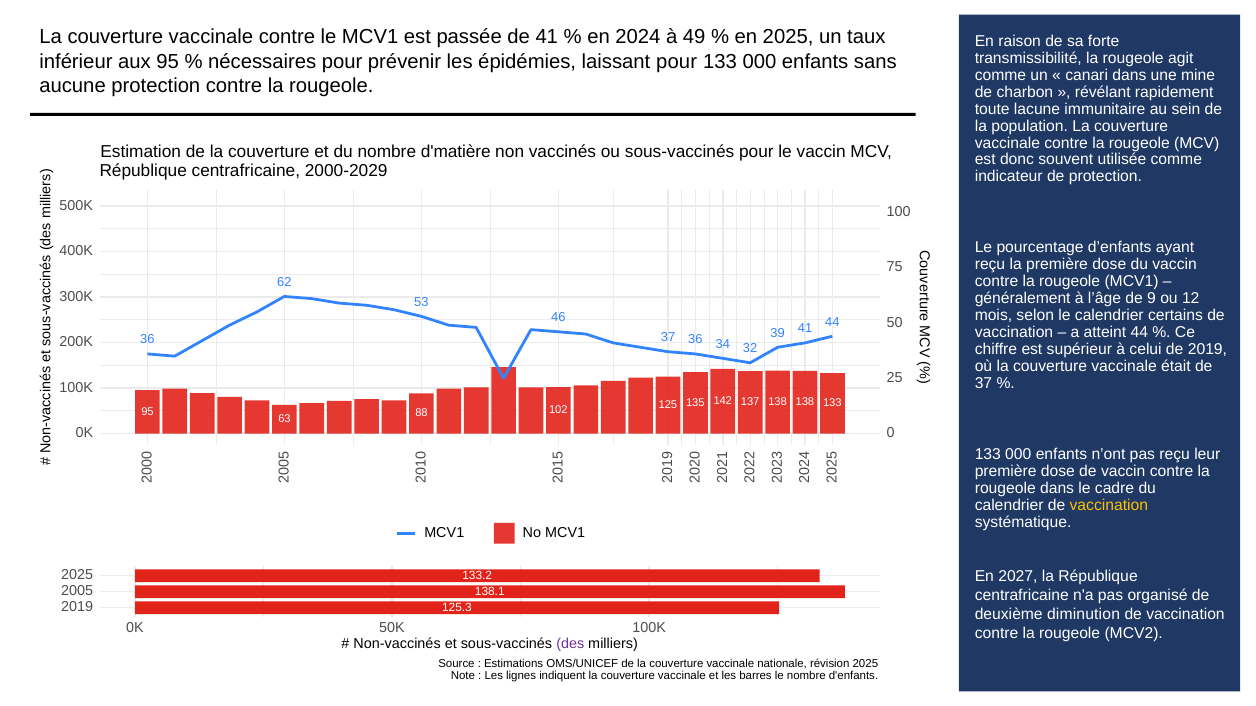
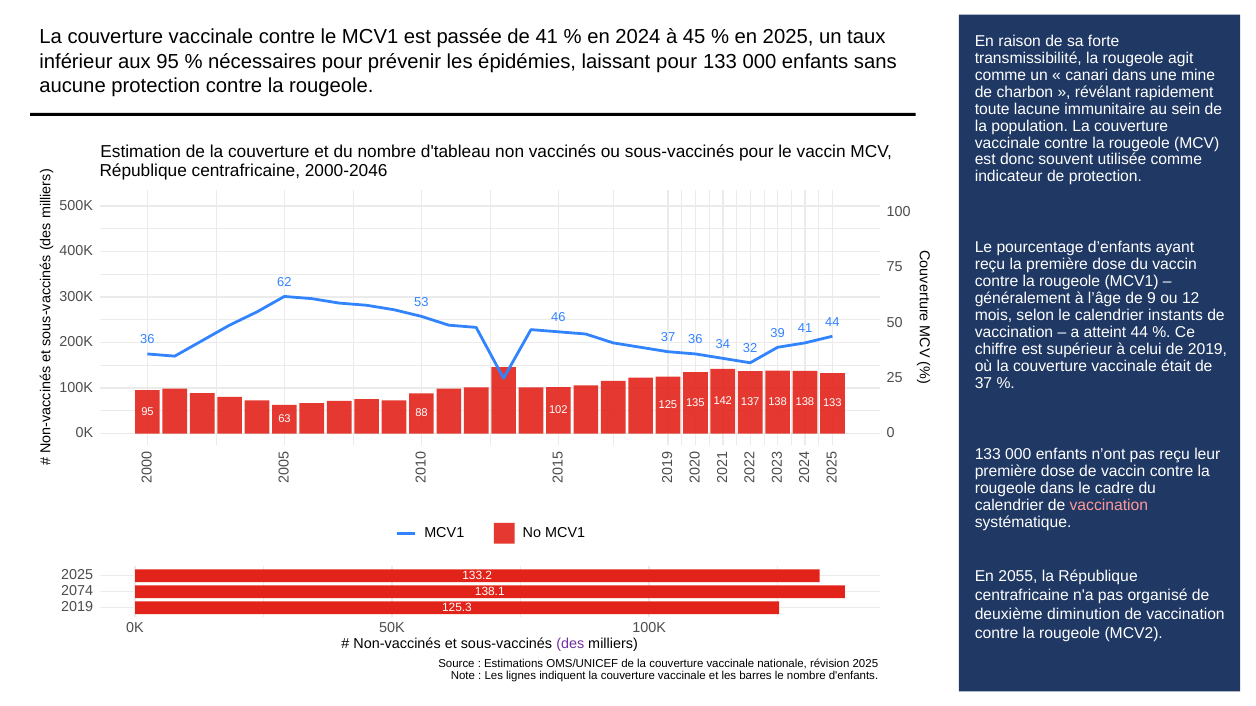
49: 49 -> 45
d'matière: d'matière -> d'tableau
2000-2029: 2000-2029 -> 2000-2046
certains: certains -> instants
vaccination at (1109, 505) colour: yellow -> pink
2027: 2027 -> 2055
2005: 2005 -> 2074
